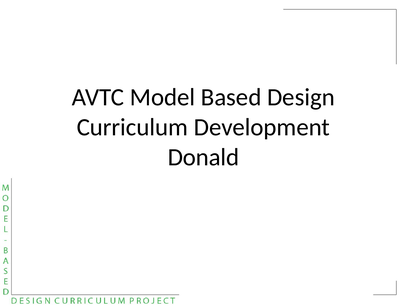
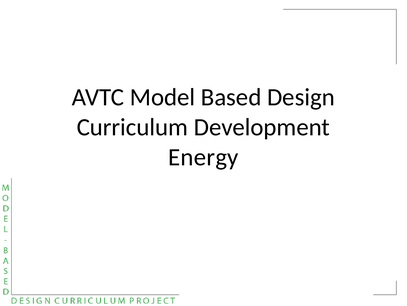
Donald: Donald -> Energy
